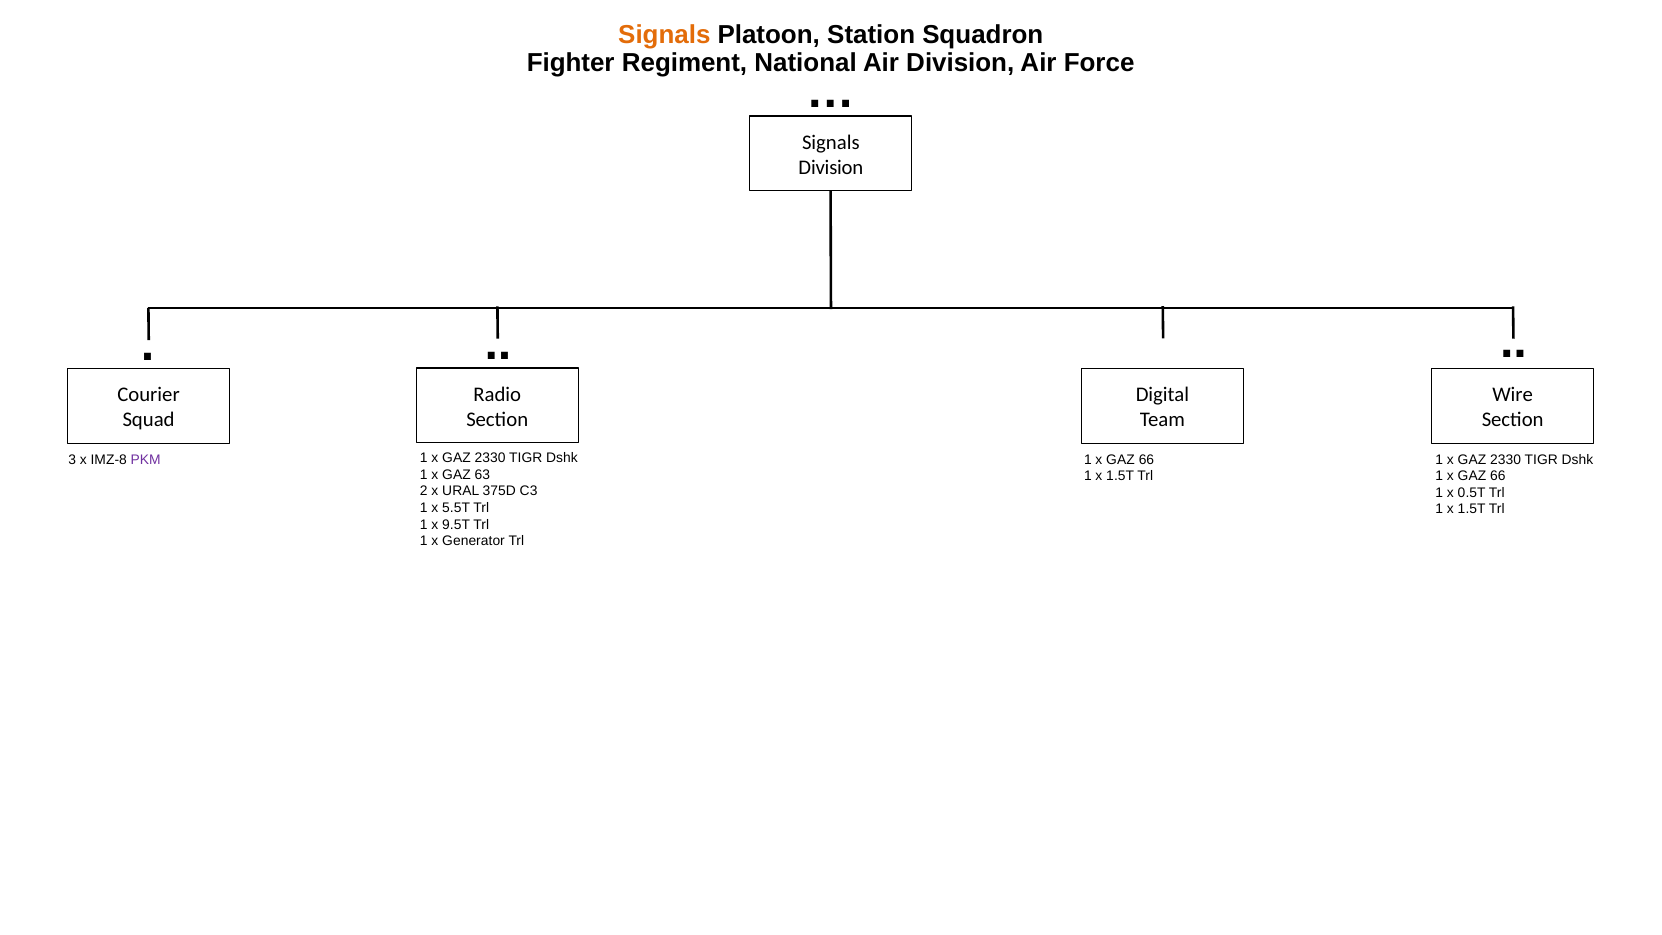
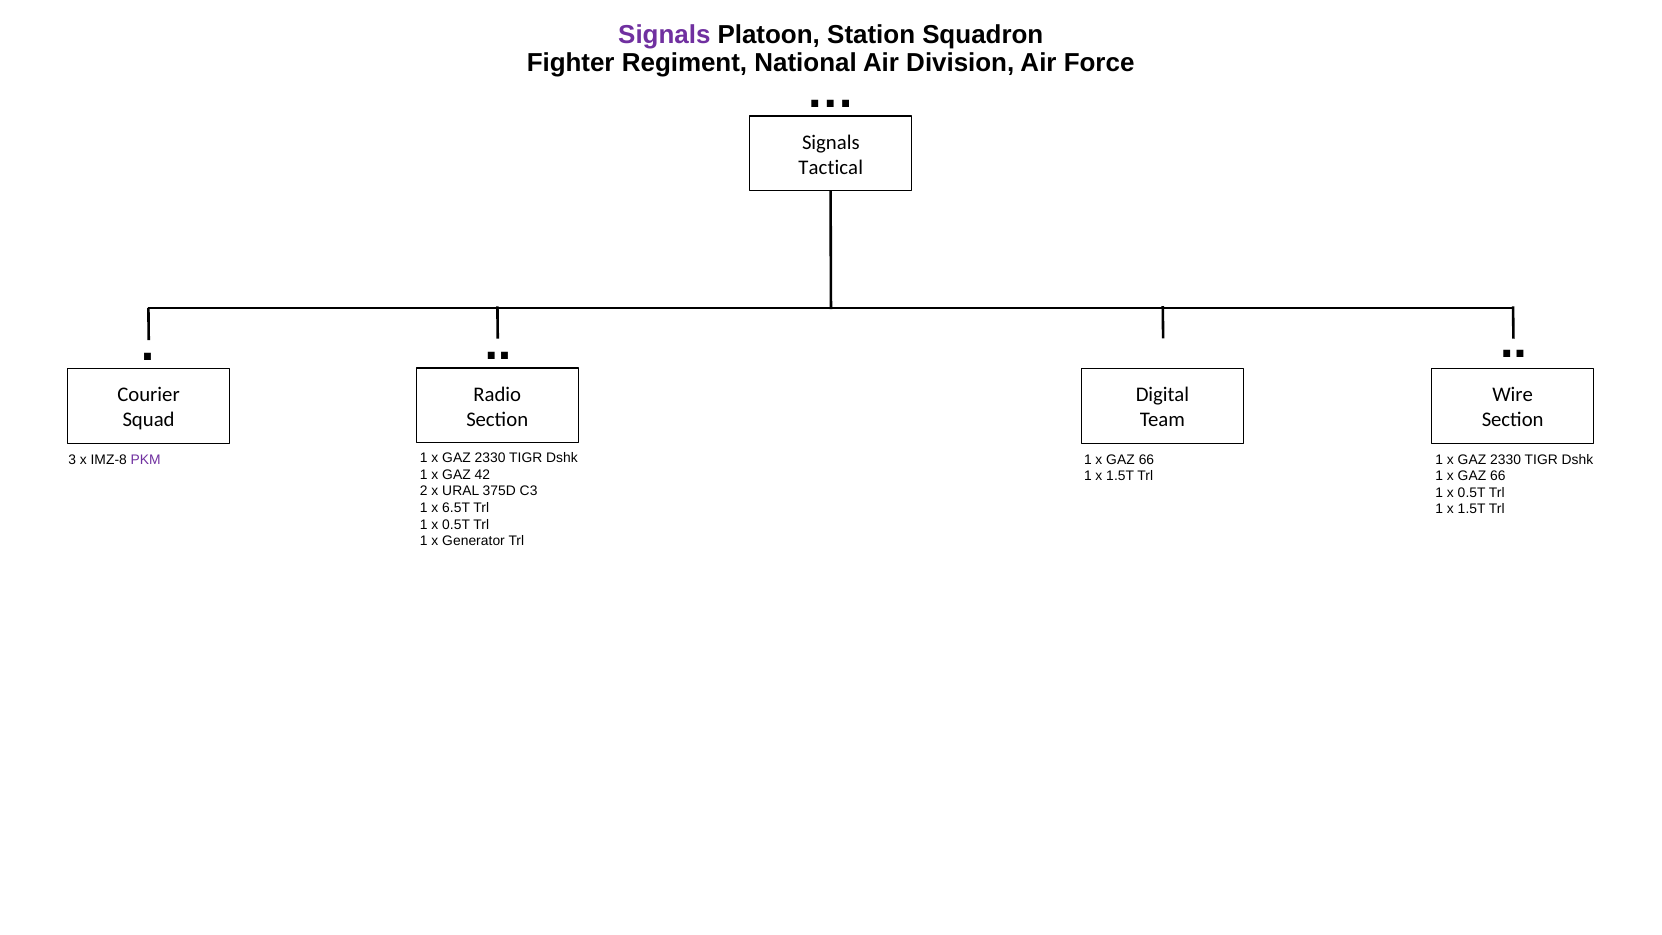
Signals at (664, 35) colour: orange -> purple
Division at (831, 167): Division -> Tactical
63: 63 -> 42
5.5T: 5.5T -> 6.5T
9.5T at (456, 525): 9.5T -> 0.5T
